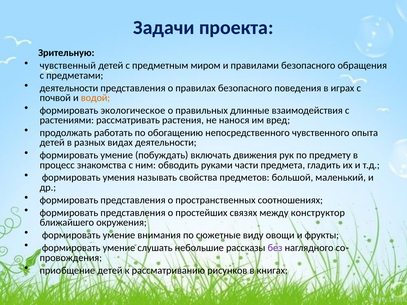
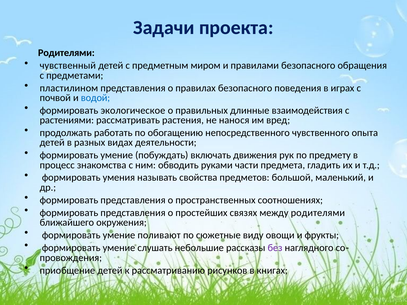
Зрительную at (66, 53): Зрительную -> Родителями
деятельности at (69, 88): деятельности -> пластилином
водой colour: orange -> blue
между конструктор: конструктор -> родителями
внимания: внимания -> поливают
